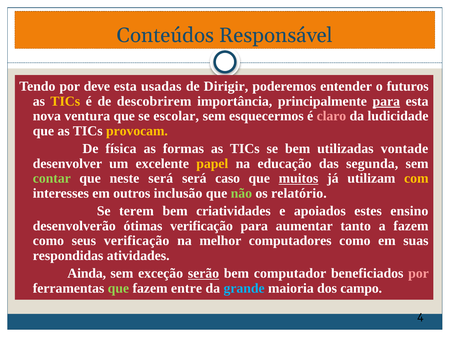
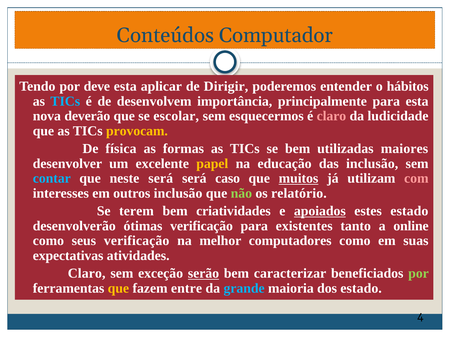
Responsável: Responsável -> Computador
usadas: usadas -> aplicar
futuros: futuros -> hábitos
TICs at (65, 101) colour: yellow -> light blue
descobrirem: descobrirem -> desenvolvem
para at (386, 101) underline: present -> none
ventura: ventura -> deverão
vontade: vontade -> maiores
das segunda: segunda -> inclusão
contar colour: light green -> light blue
com colour: yellow -> pink
apoiados underline: none -> present
estes ensino: ensino -> estado
aumentar: aumentar -> existentes
a fazem: fazem -> online
respondidas: respondidas -> expectativas
Ainda at (87, 274): Ainda -> Claro
computador: computador -> caracterizar
por at (419, 274) colour: pink -> light green
que at (118, 289) colour: light green -> yellow
dos campo: campo -> estado
